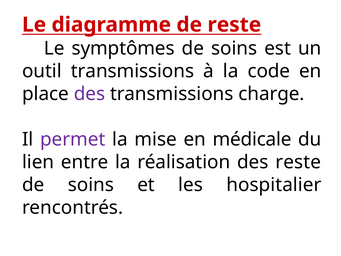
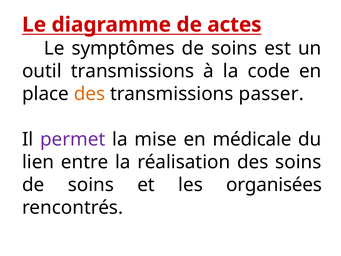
de reste: reste -> actes
des at (90, 94) colour: purple -> orange
charge: charge -> passer
des reste: reste -> soins
hospitalier: hospitalier -> organisées
